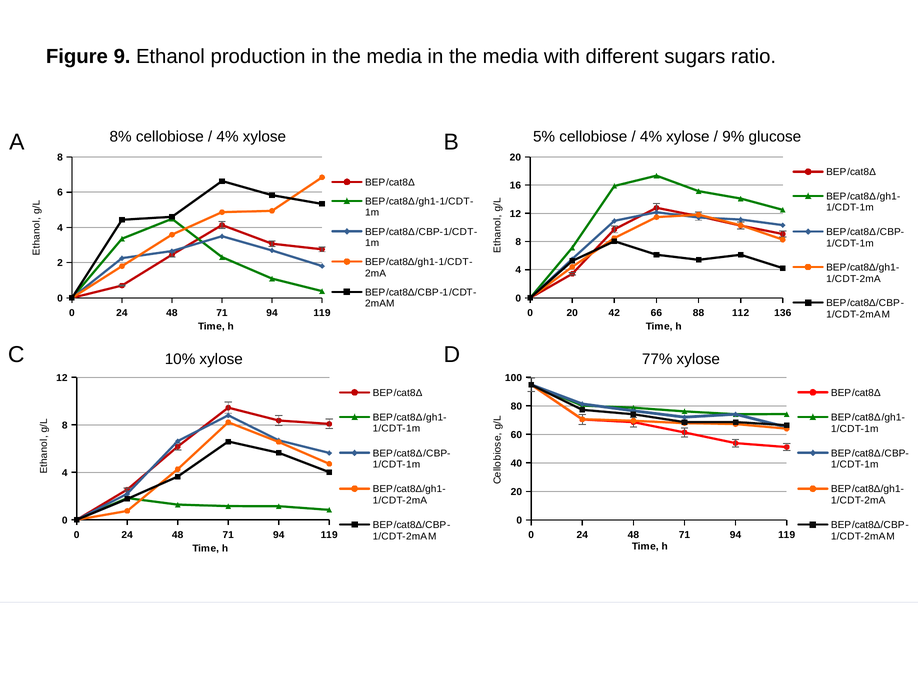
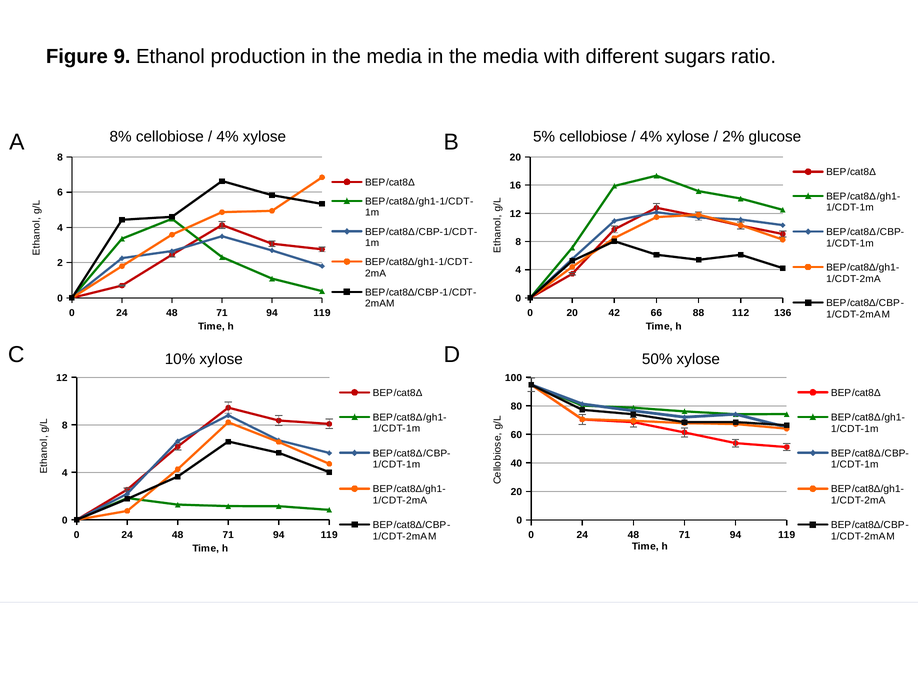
9%: 9% -> 2%
77%: 77% -> 50%
